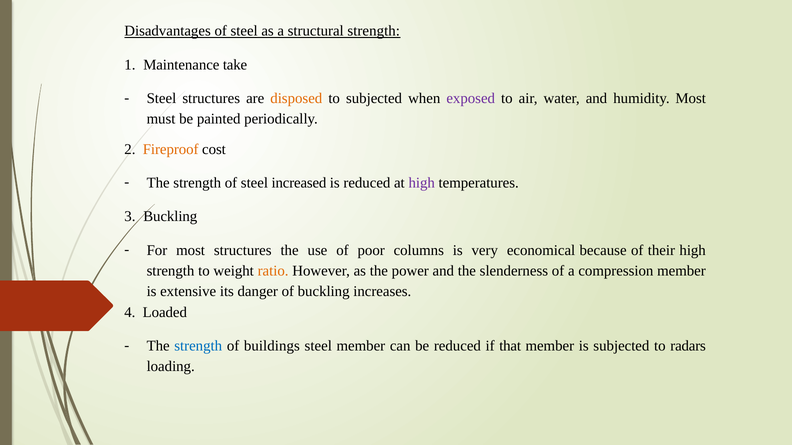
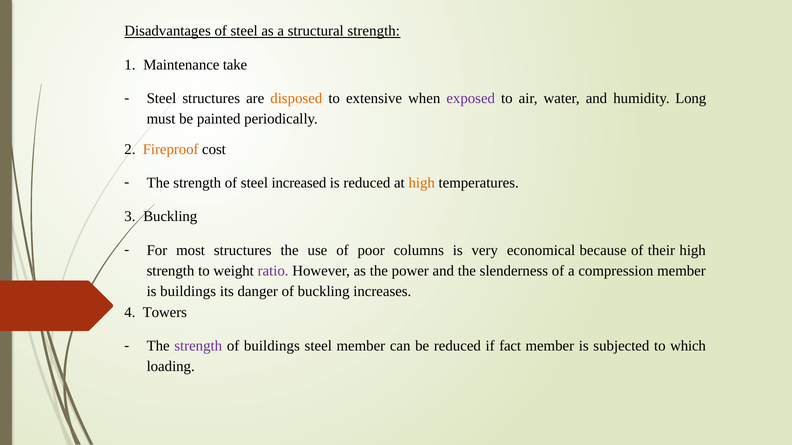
to subjected: subjected -> extensive
humidity Most: Most -> Long
high at (422, 183) colour: purple -> orange
ratio colour: orange -> purple
is extensive: extensive -> buildings
Loaded: Loaded -> Towers
strength at (198, 346) colour: blue -> purple
that: that -> fact
radars: radars -> which
